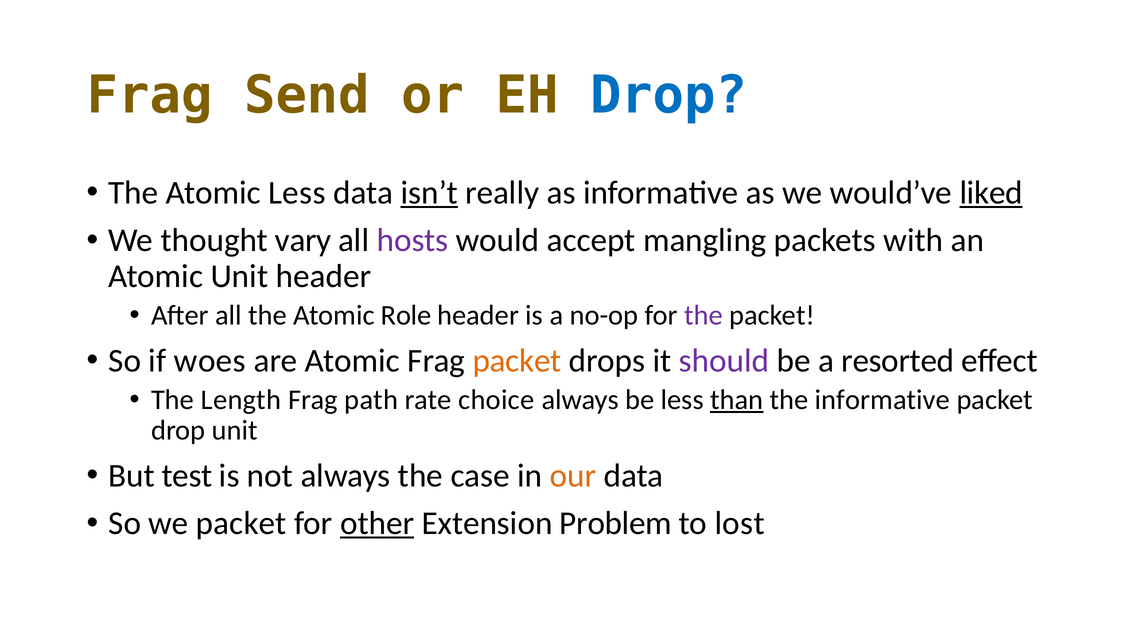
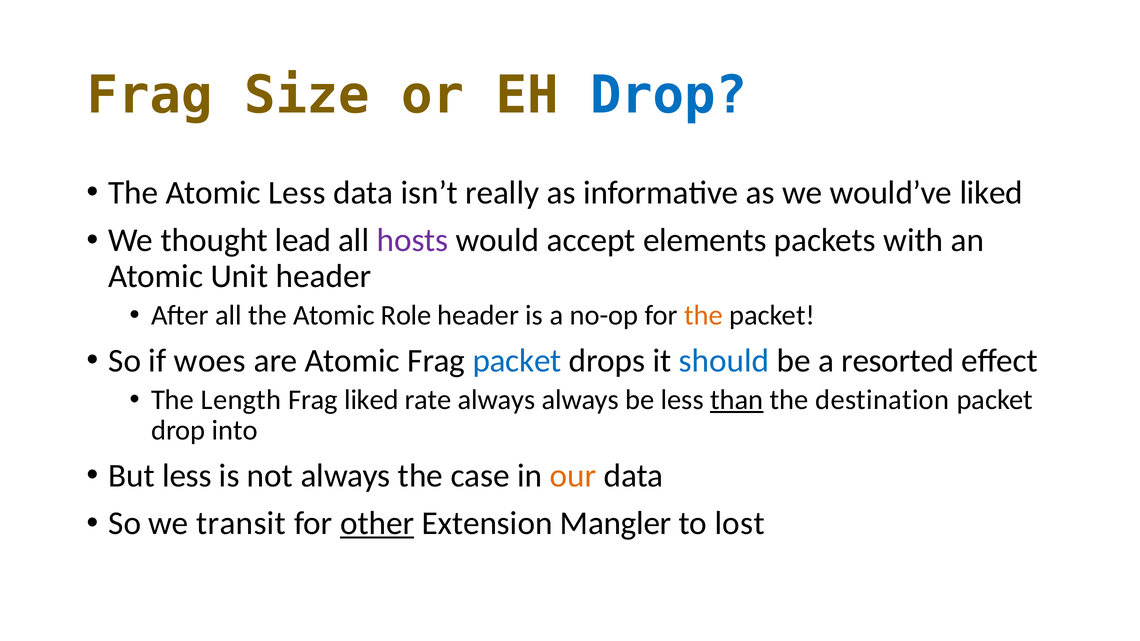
Send: Send -> Size
isn’t underline: present -> none
liked at (991, 193) underline: present -> none
vary: vary -> lead
mangling: mangling -> elements
the at (704, 316) colour: purple -> orange
packet at (517, 361) colour: orange -> blue
should colour: purple -> blue
Frag path: path -> liked
rate choice: choice -> always
the informative: informative -> destination
drop unit: unit -> into
But test: test -> less
we packet: packet -> transit
Problem: Problem -> Mangler
